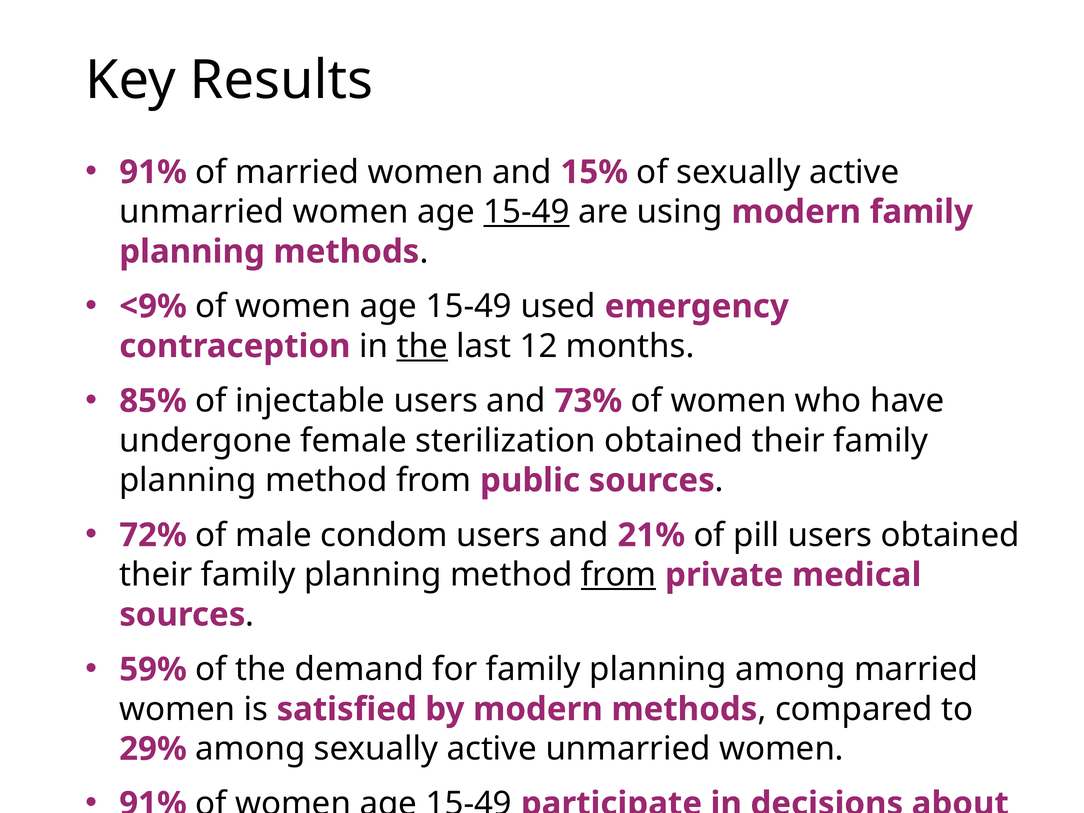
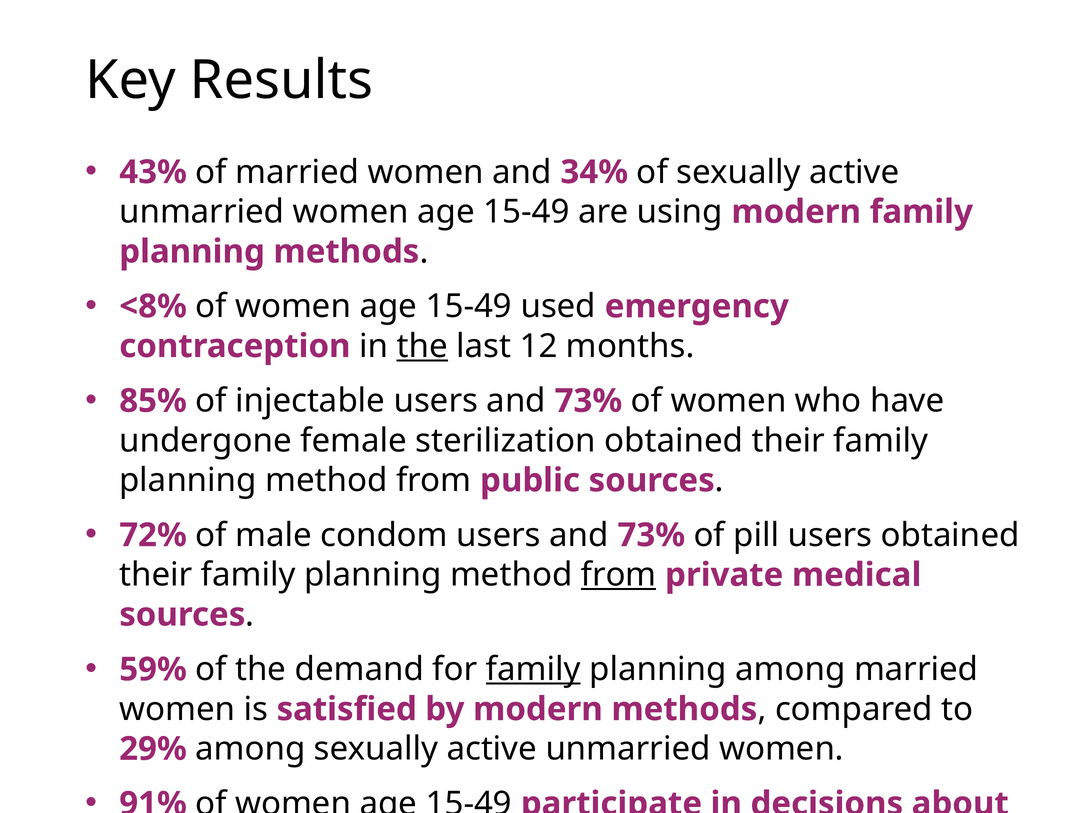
91% at (153, 172): 91% -> 43%
15%: 15% -> 34%
15-49 at (527, 212) underline: present -> none
<9%: <9% -> <8%
condom users and 21%: 21% -> 73%
family at (533, 669) underline: none -> present
